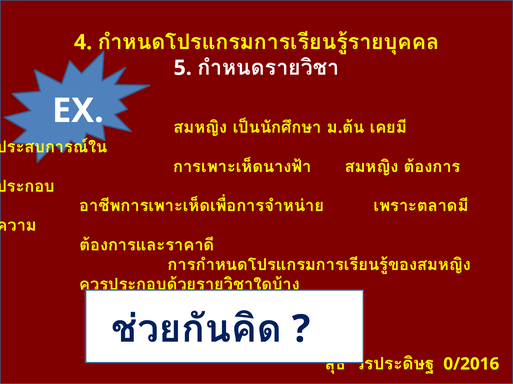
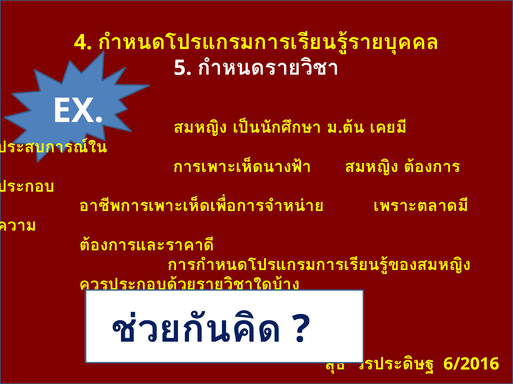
0/2016: 0/2016 -> 6/2016
